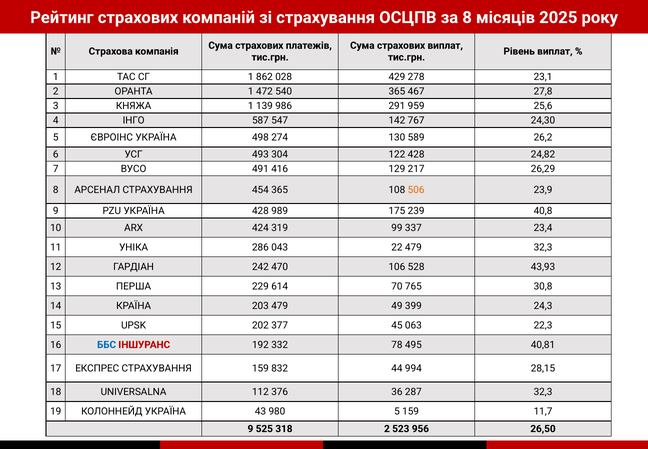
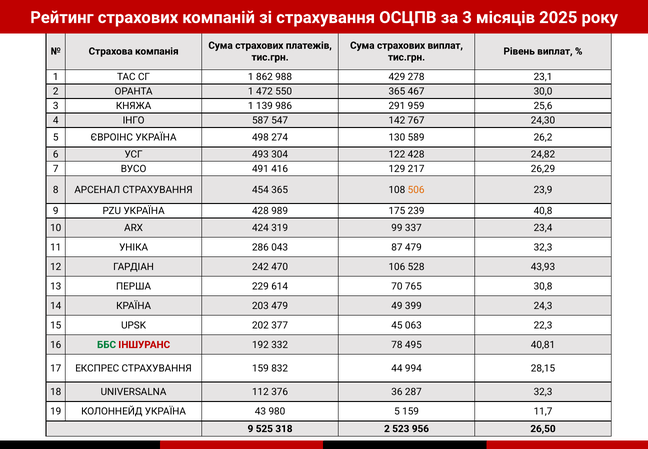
за 8: 8 -> 3
028: 028 -> 988
540: 540 -> 550
27,8: 27,8 -> 30,0
22: 22 -> 87
ББС colour: blue -> green
